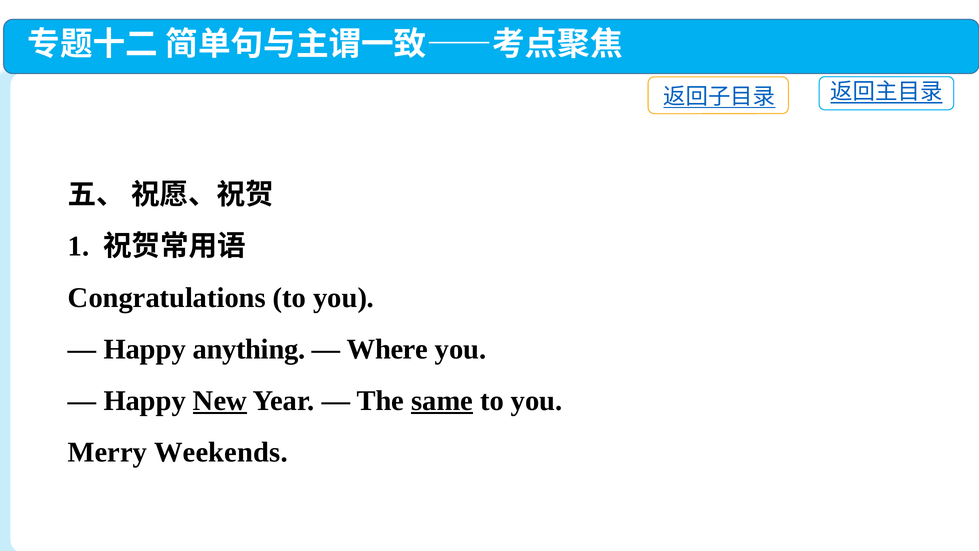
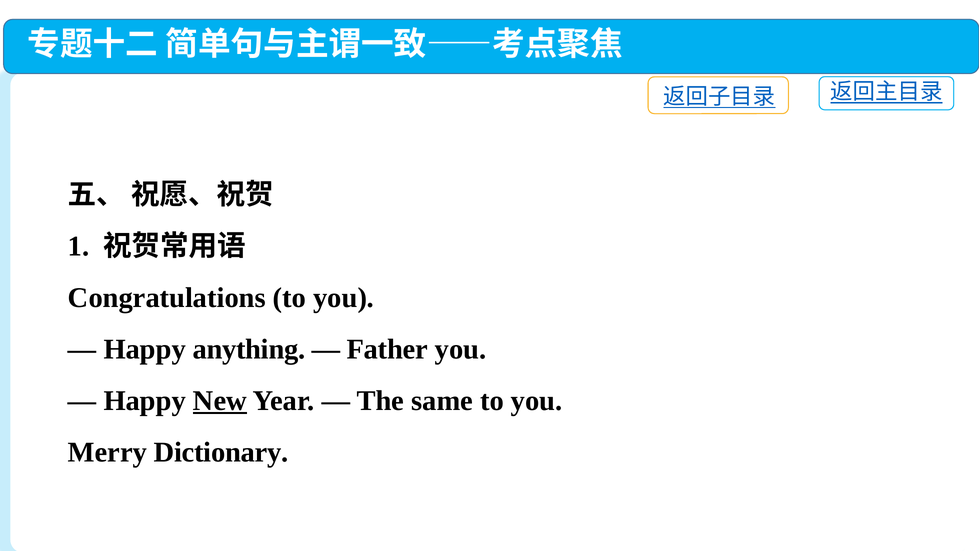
Where: Where -> Father
same underline: present -> none
Weekends: Weekends -> Dictionary
